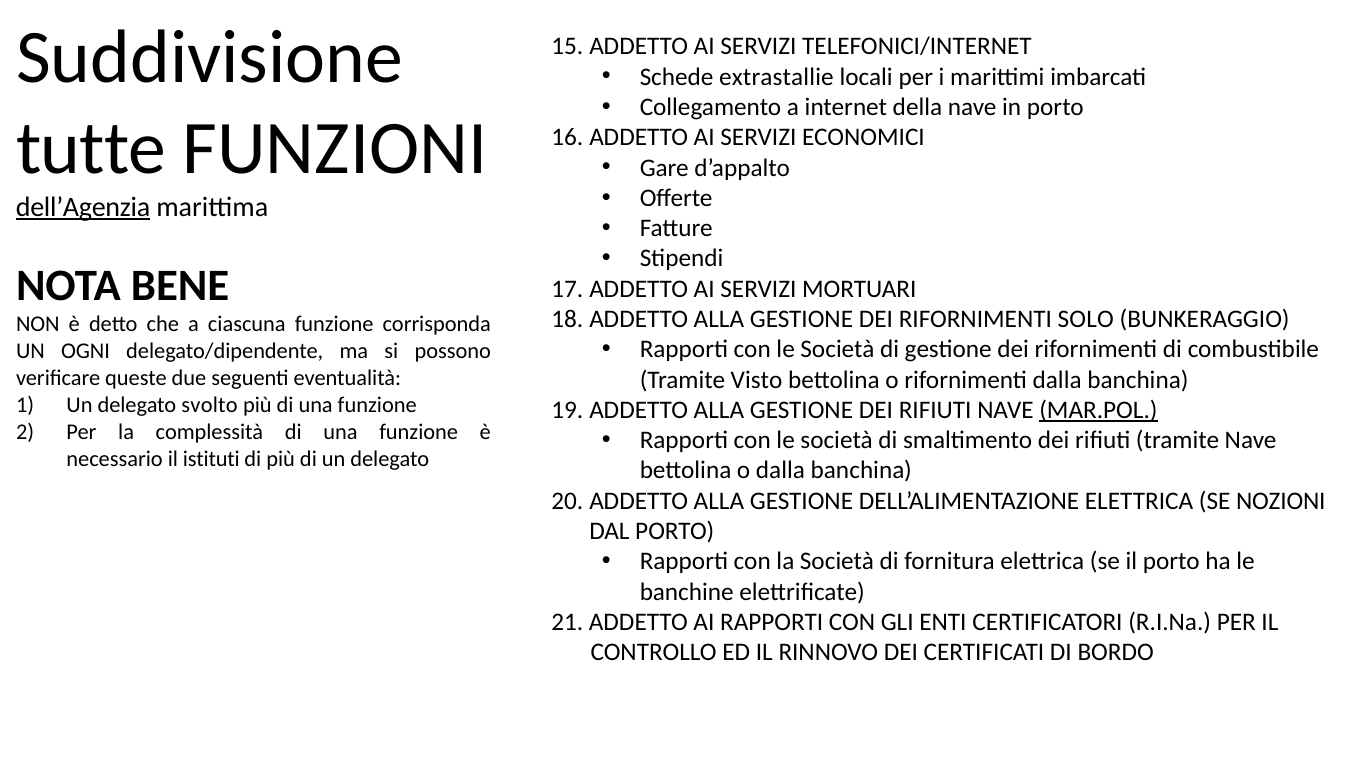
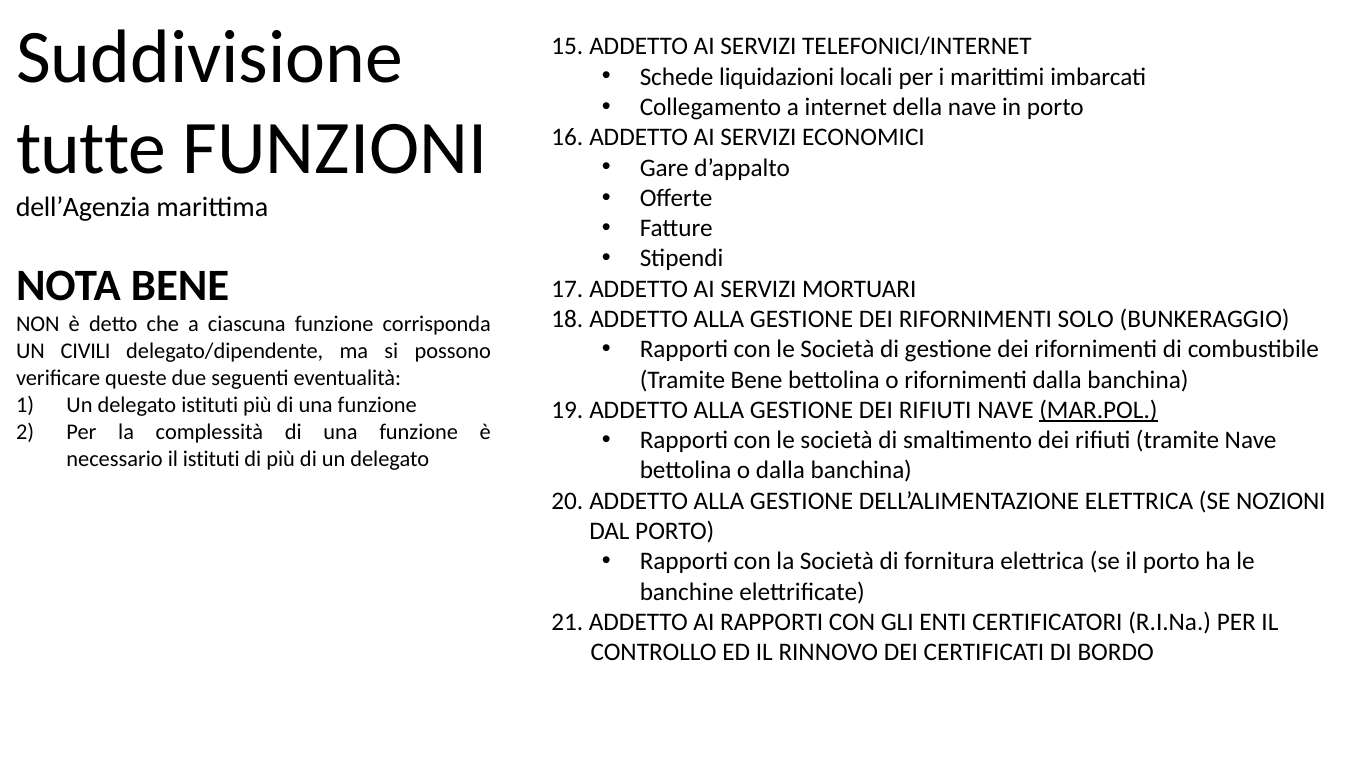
extrastallie: extrastallie -> liquidazioni
dell’Agenzia underline: present -> none
OGNI: OGNI -> CIVILI
Tramite Visto: Visto -> Bene
delegato svolto: svolto -> istituti
